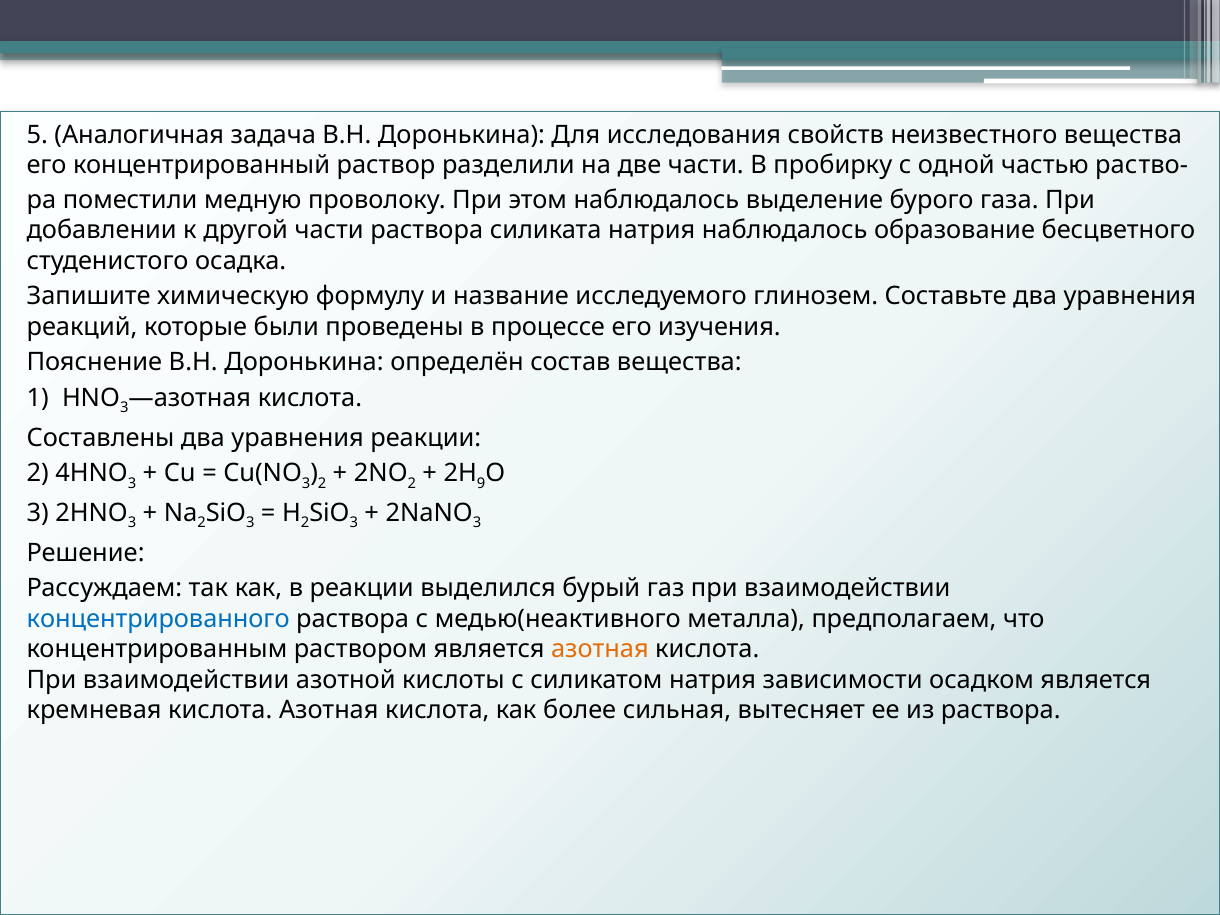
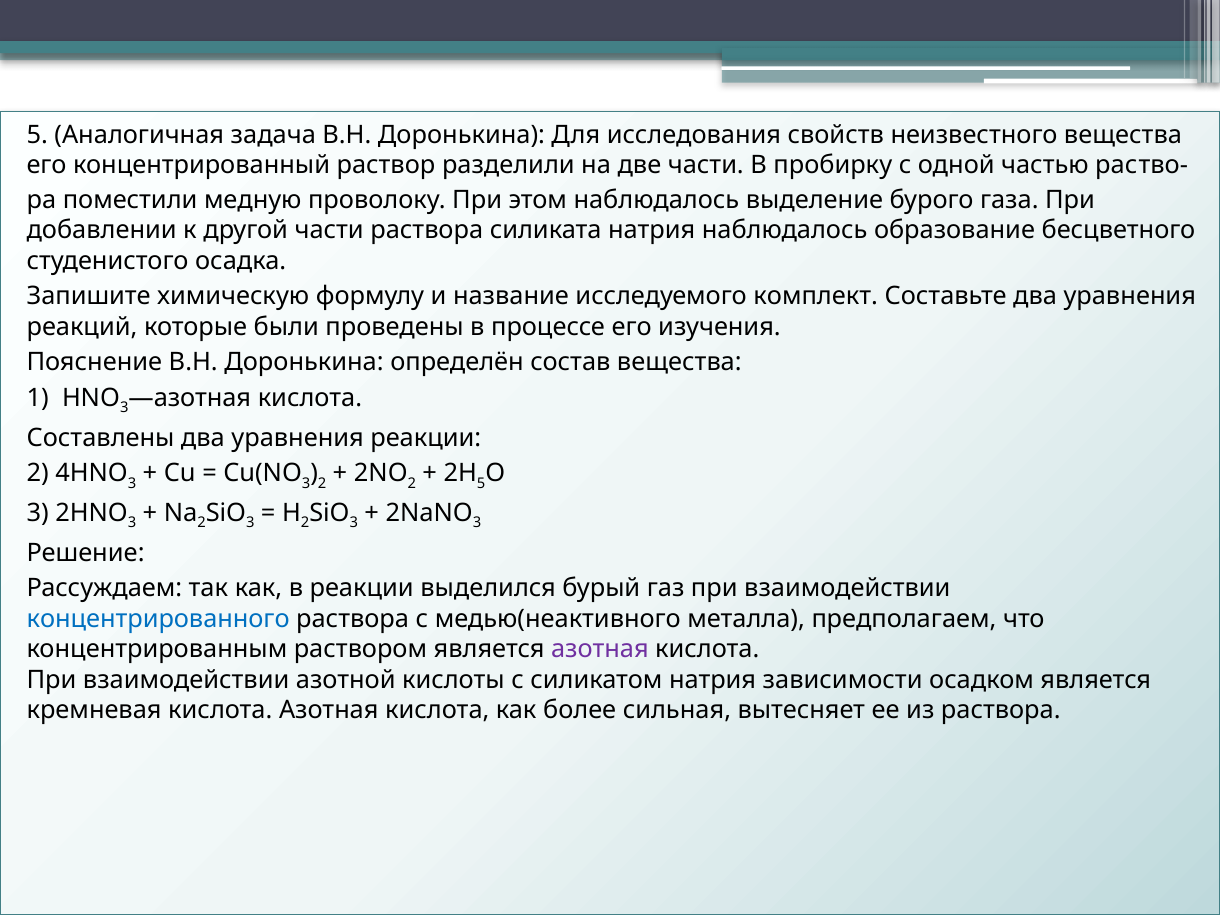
глинозем: глинозем -> комплект
9 at (481, 483): 9 -> 5
азотная at (600, 650) colour: orange -> purple
